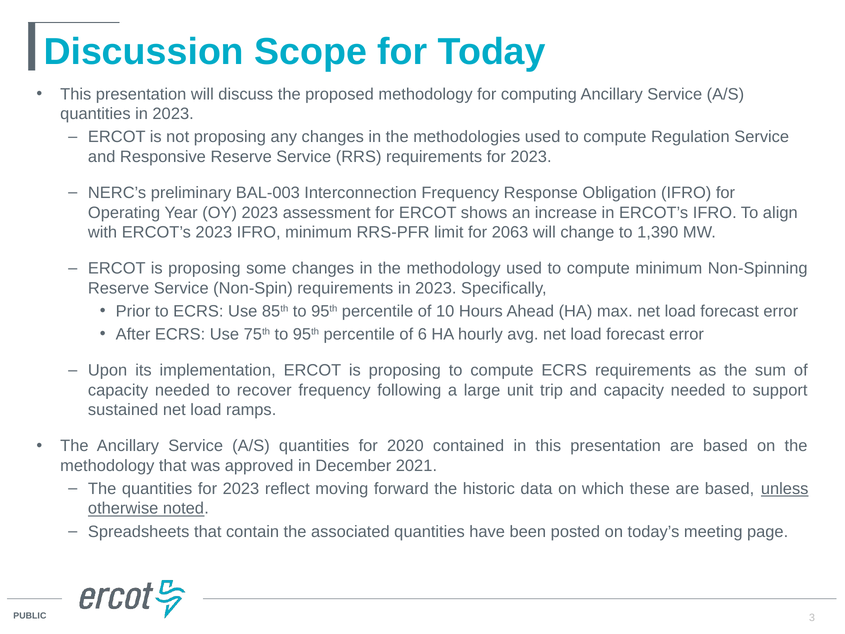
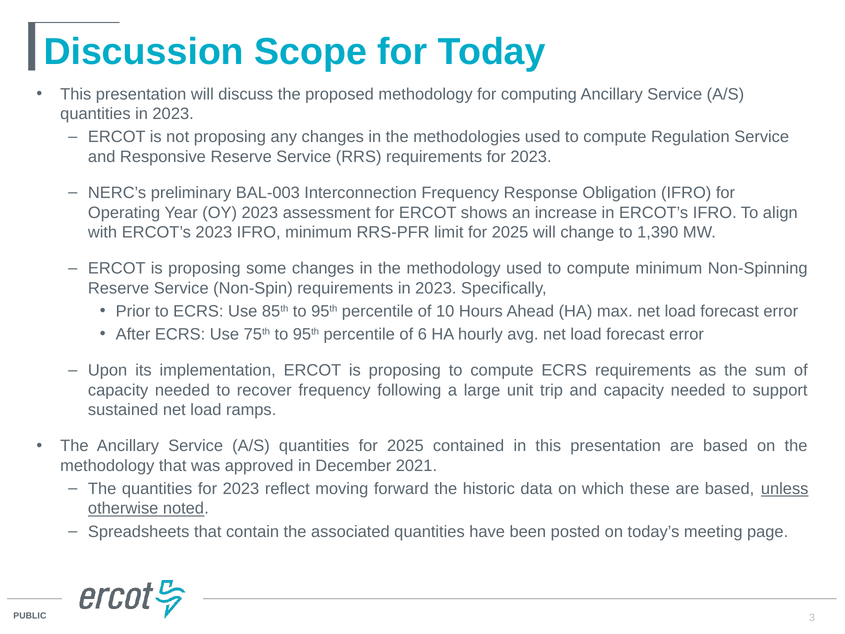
limit for 2063: 2063 -> 2025
quantities for 2020: 2020 -> 2025
